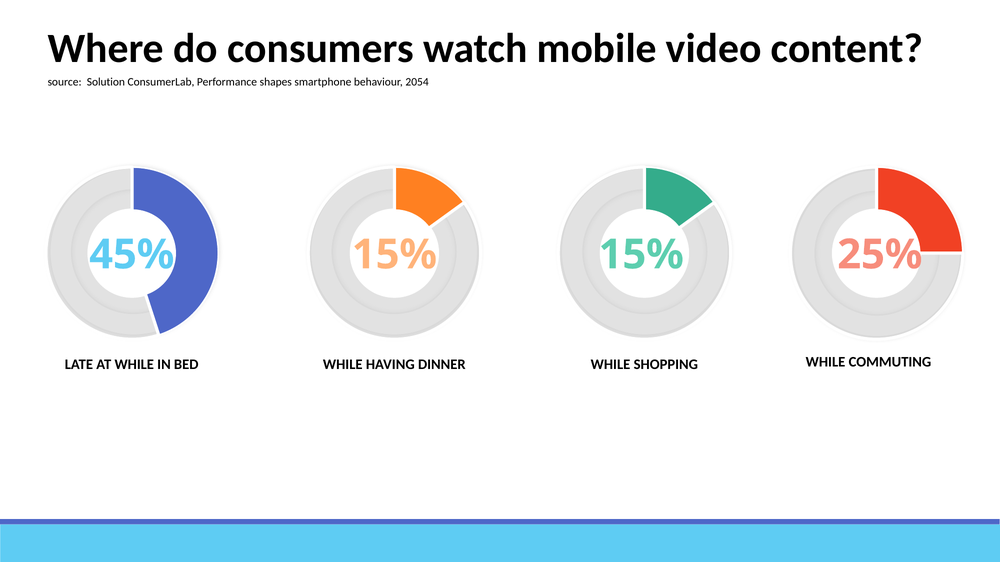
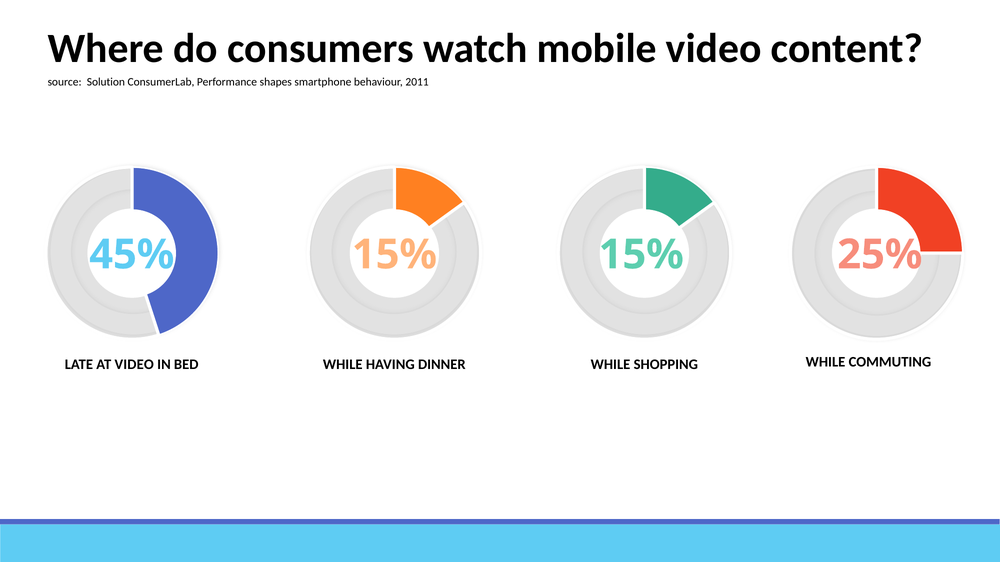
2054: 2054 -> 2011
AT WHILE: WHILE -> VIDEO
